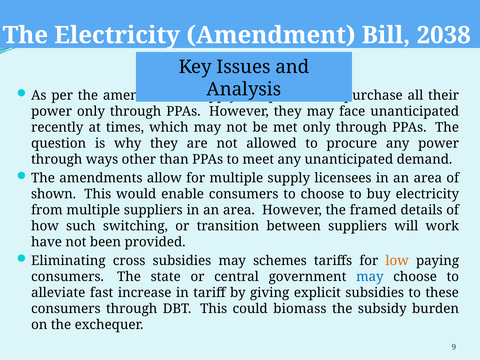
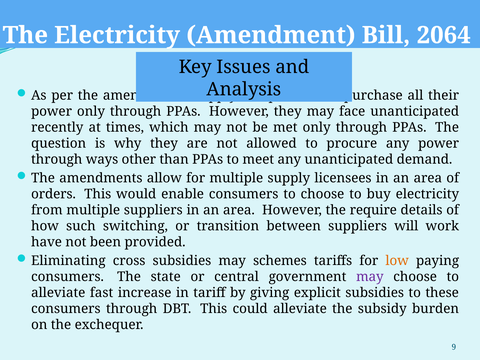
2038: 2038 -> 2064
shown: shown -> orders
framed: framed -> require
may at (370, 277) colour: blue -> purple
could biomass: biomass -> alleviate
